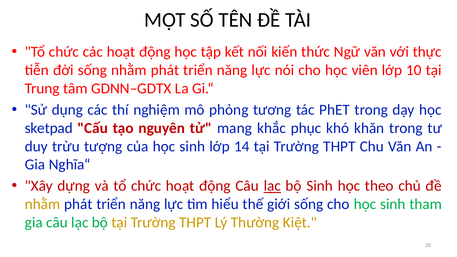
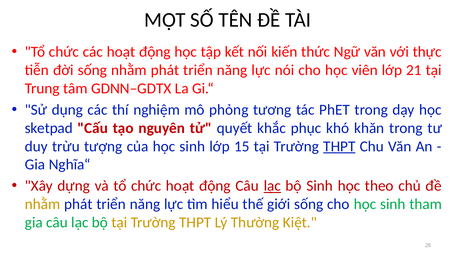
10: 10 -> 21
mang: mang -> quyết
14: 14 -> 15
THPT at (339, 146) underline: none -> present
